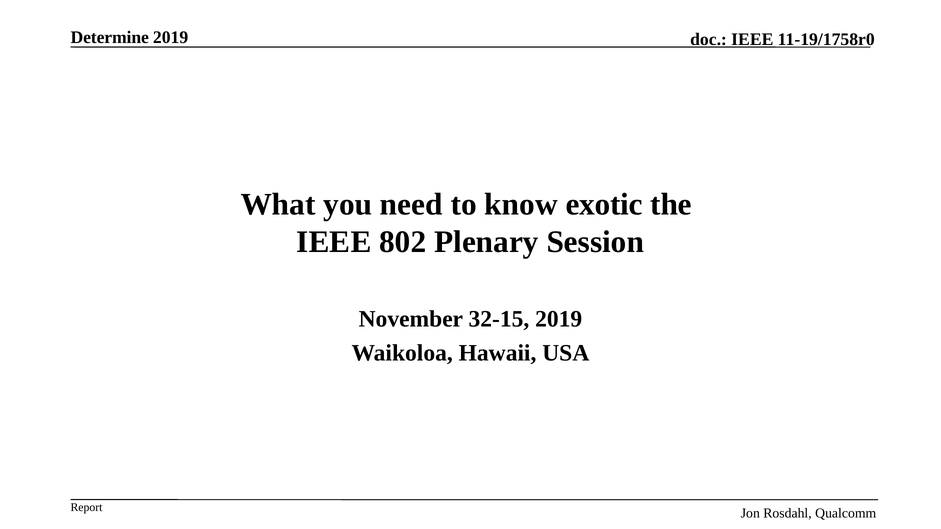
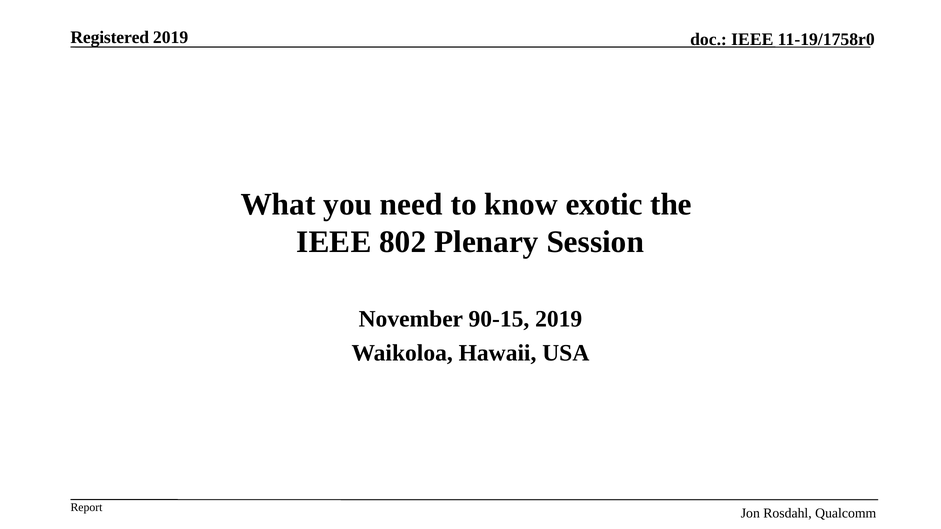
Determine: Determine -> Registered
32-15: 32-15 -> 90-15
